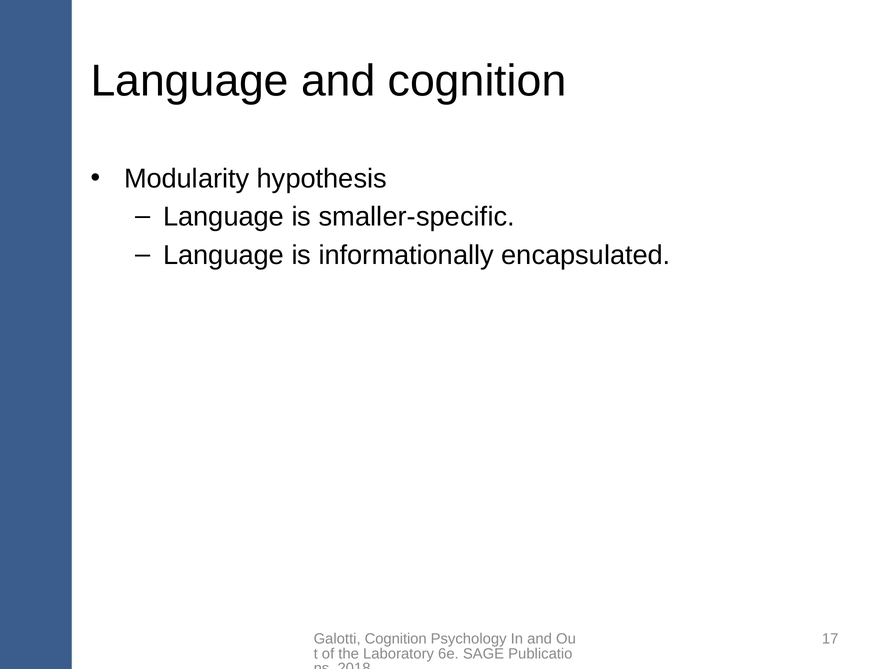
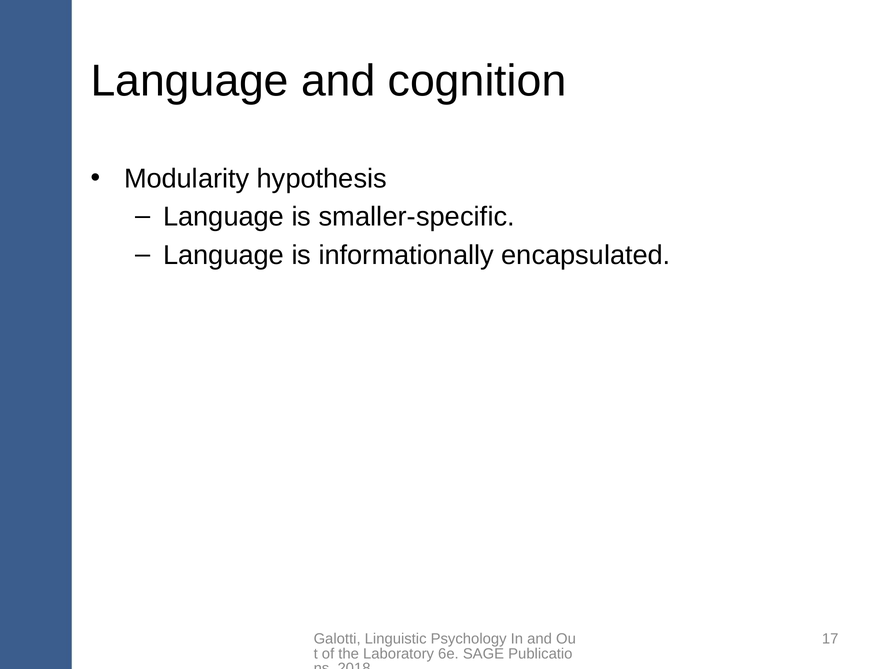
Galotti Cognition: Cognition -> Linguistic
